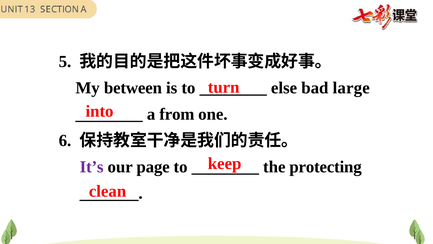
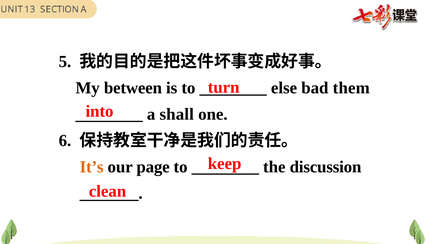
large: large -> them
from: from -> shall
It’s colour: purple -> orange
protecting: protecting -> discussion
